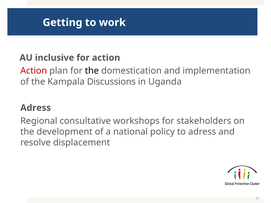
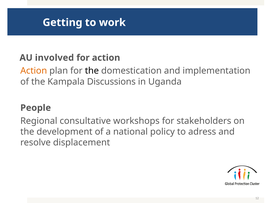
inclusive: inclusive -> involved
Action at (34, 71) colour: red -> orange
Adress at (36, 108): Adress -> People
